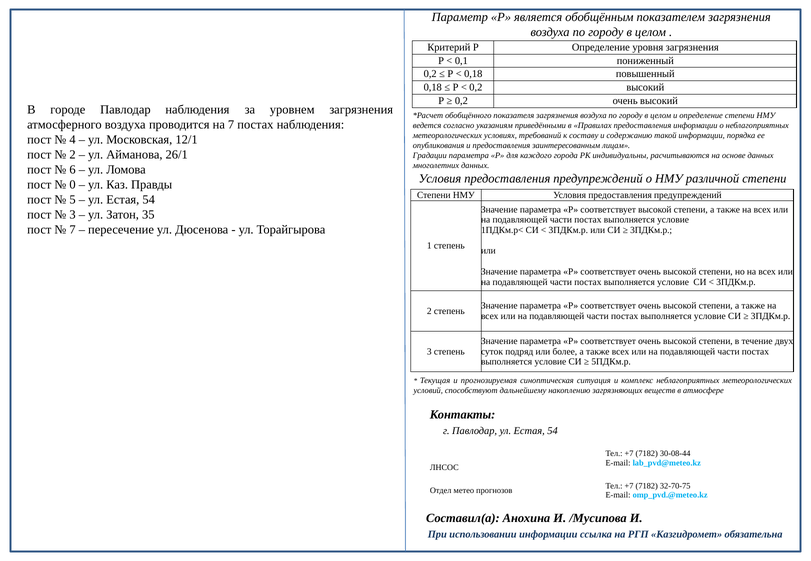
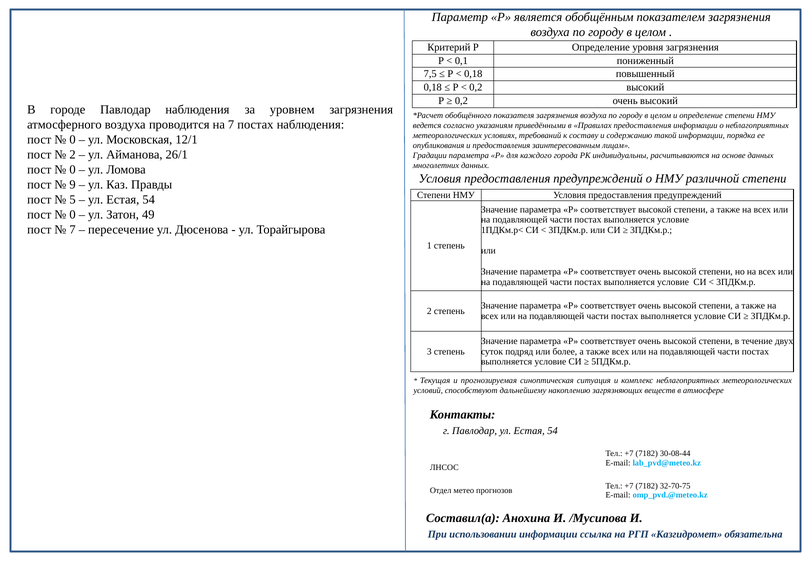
0,2 at (430, 74): 0,2 -> 7,5
4 at (73, 140): 4 -> 0
6 at (73, 170): 6 -> 0
0: 0 -> 9
3 at (73, 215): 3 -> 0
35: 35 -> 49
